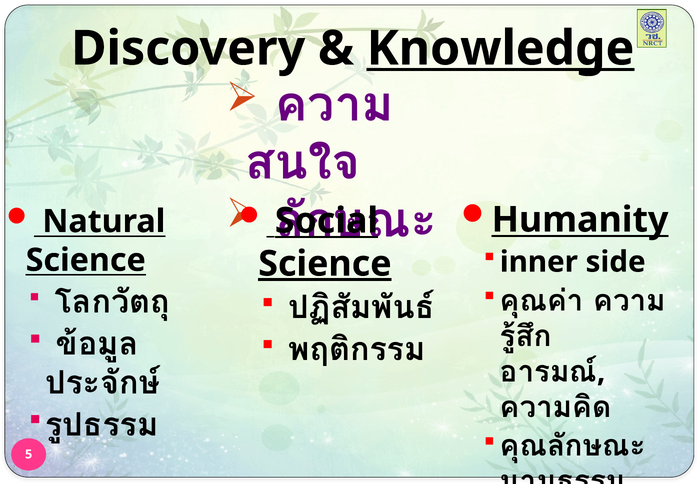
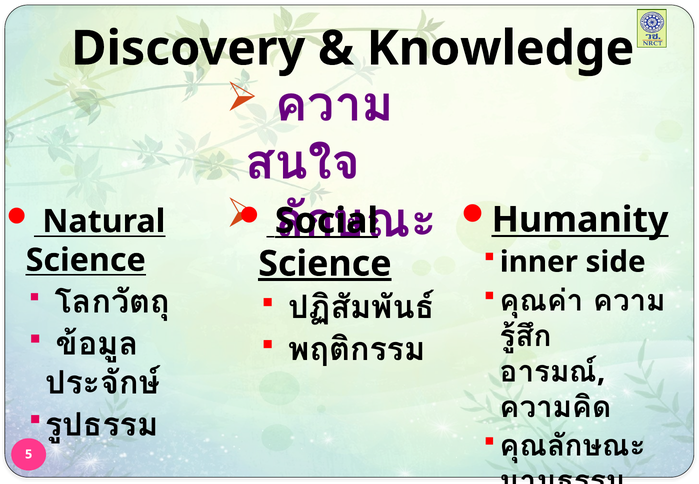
Knowledge underline: present -> none
